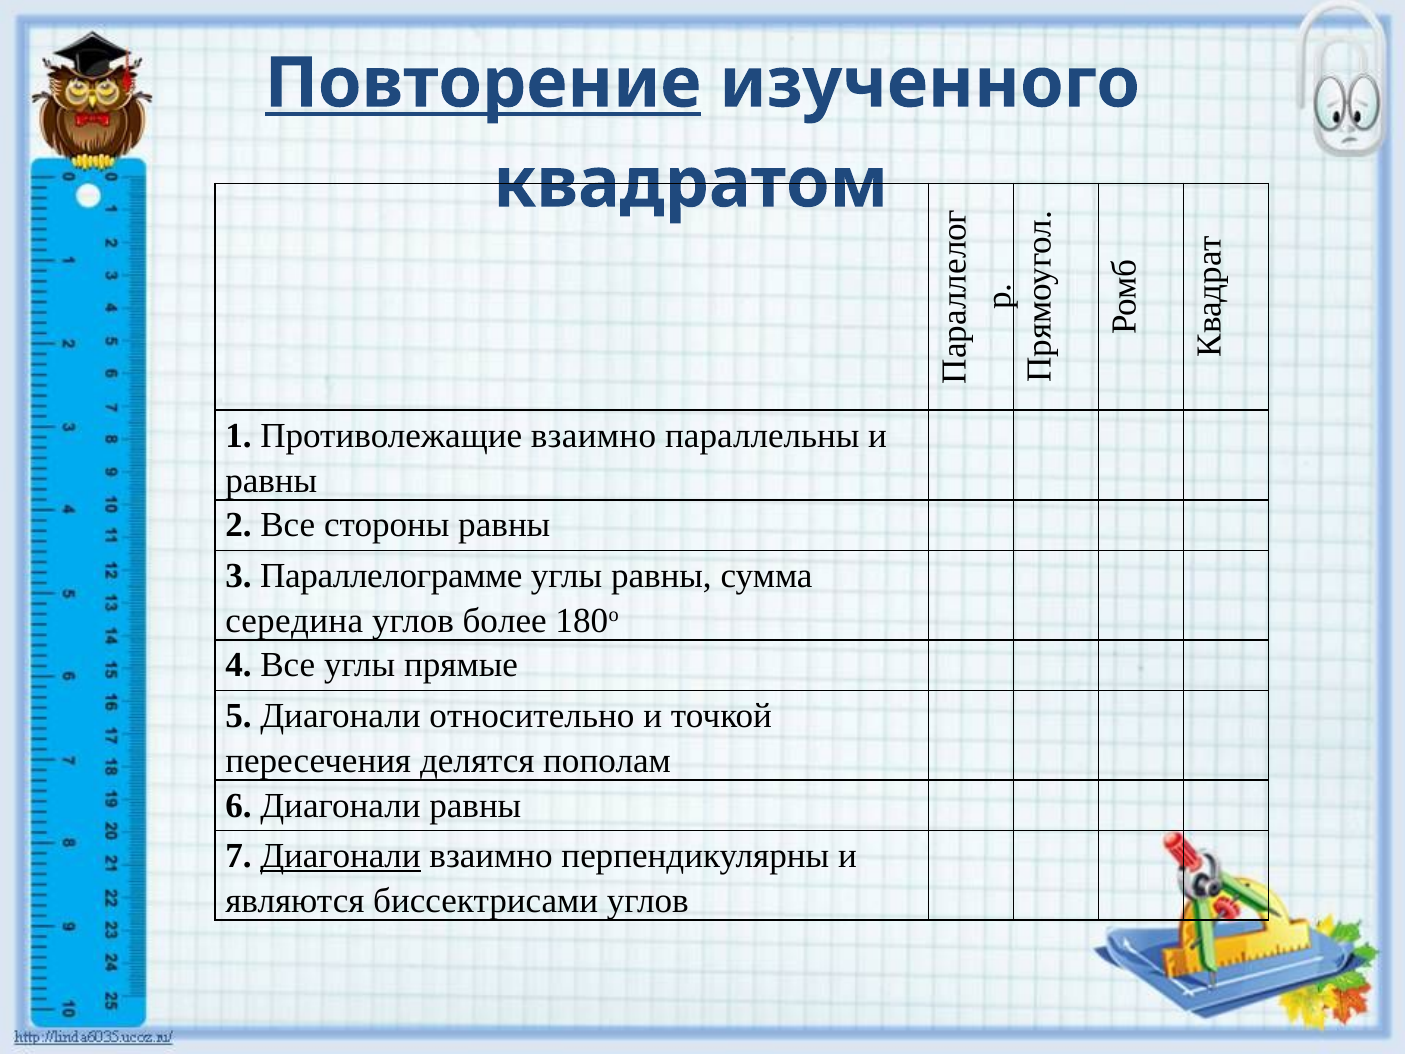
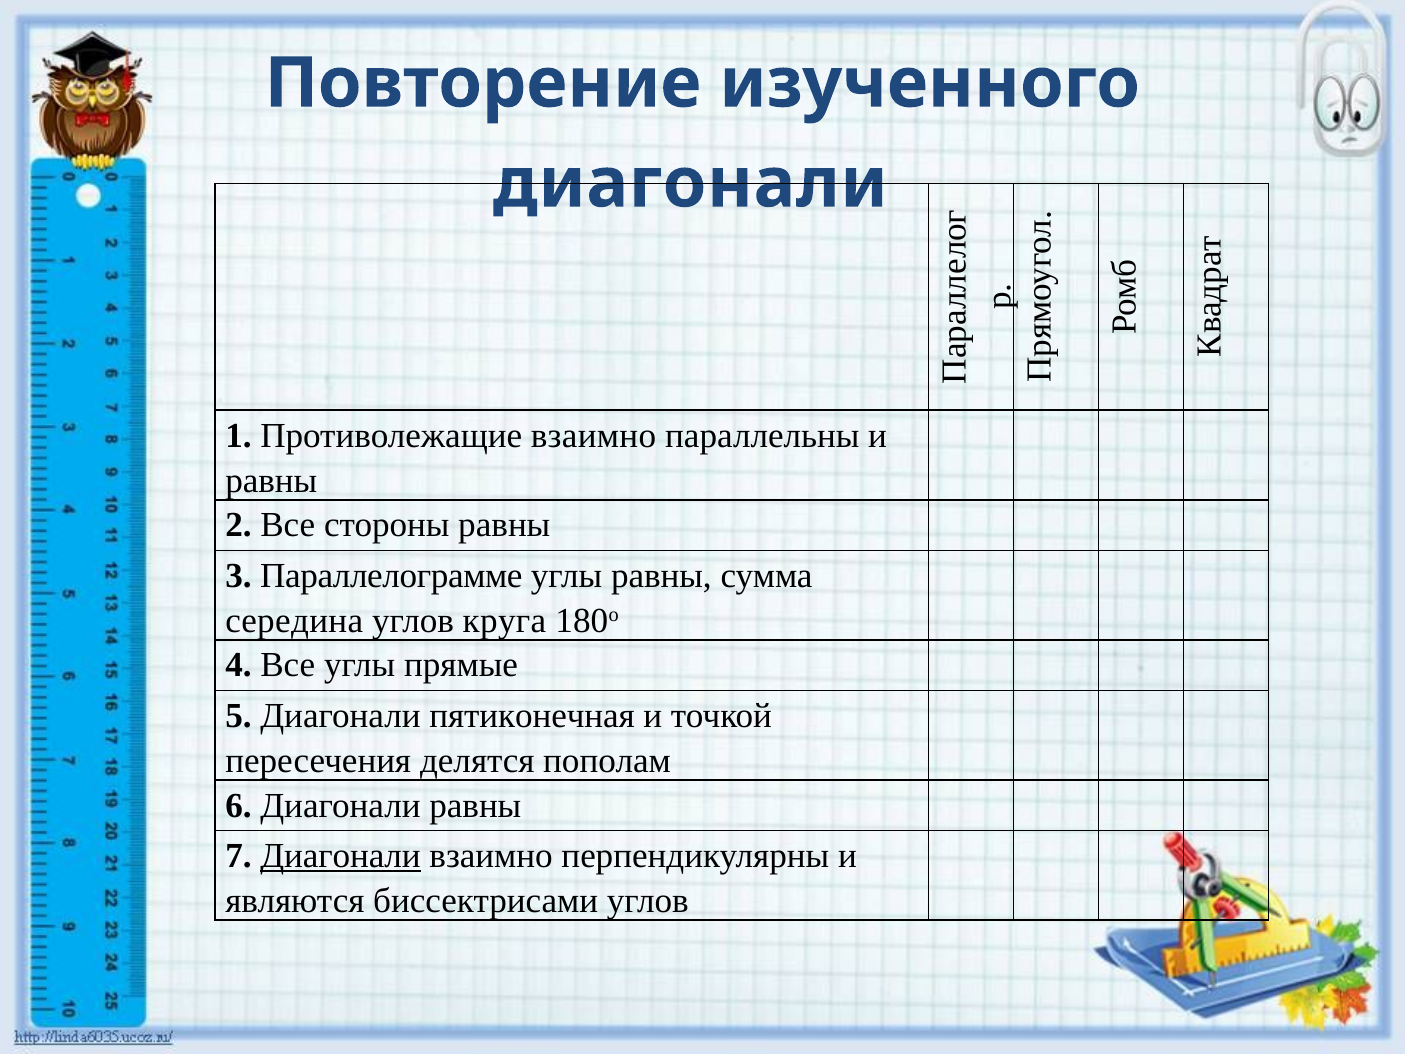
Повторение underline: present -> none
квадратом at (691, 183): квадратом -> диагонали
более: более -> круга
относительно: относительно -> пятиконечная
